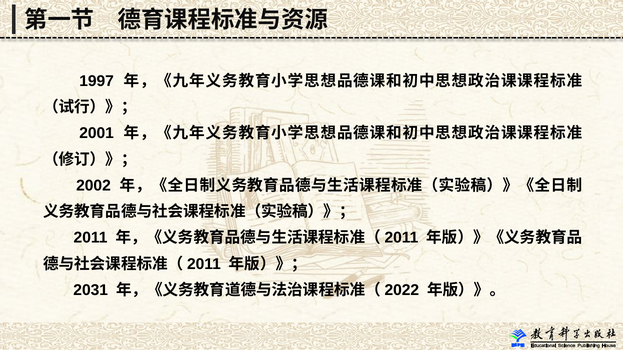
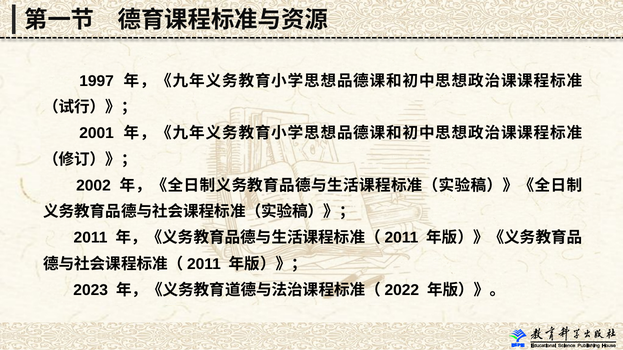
2031: 2031 -> 2023
